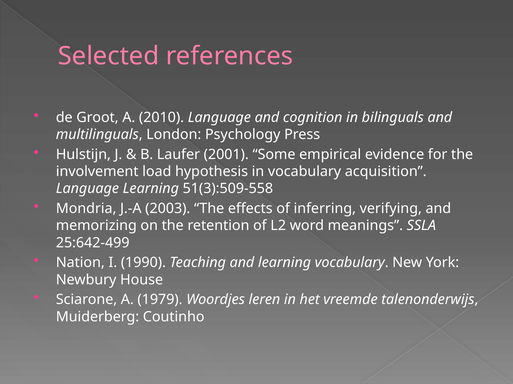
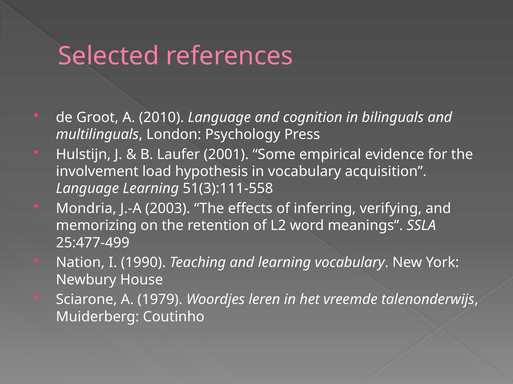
51(3):509-558: 51(3):509-558 -> 51(3):111-558
25:642-499: 25:642-499 -> 25:477-499
